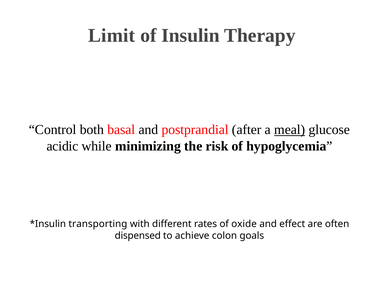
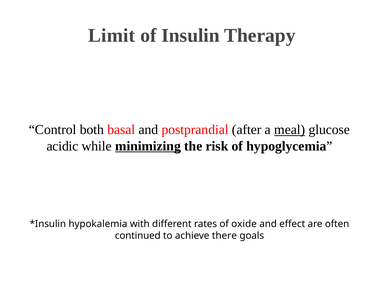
minimizing underline: none -> present
transporting: transporting -> hypokalemia
dispensed: dispensed -> continued
colon: colon -> there
